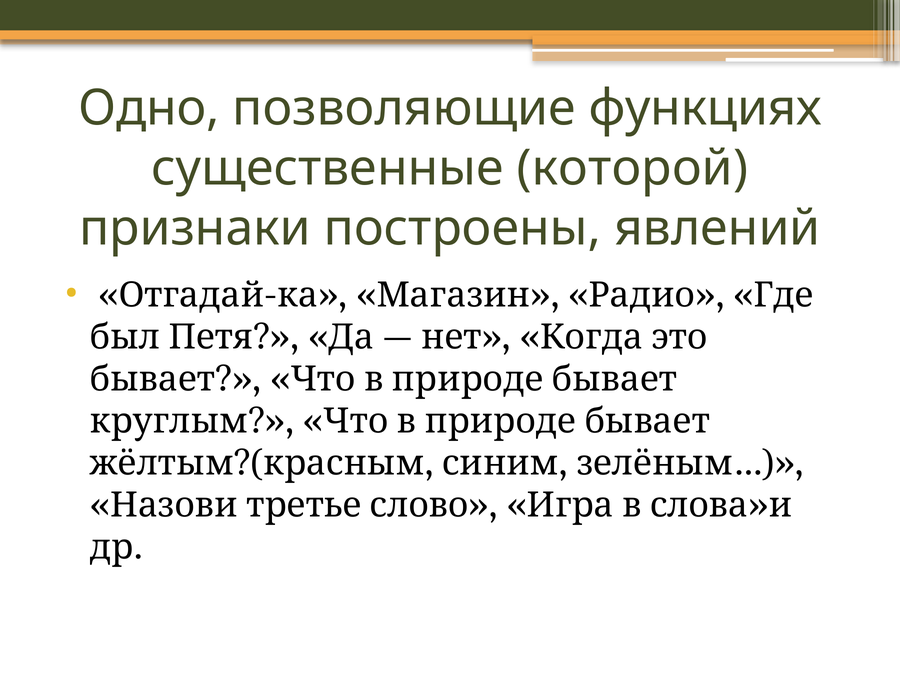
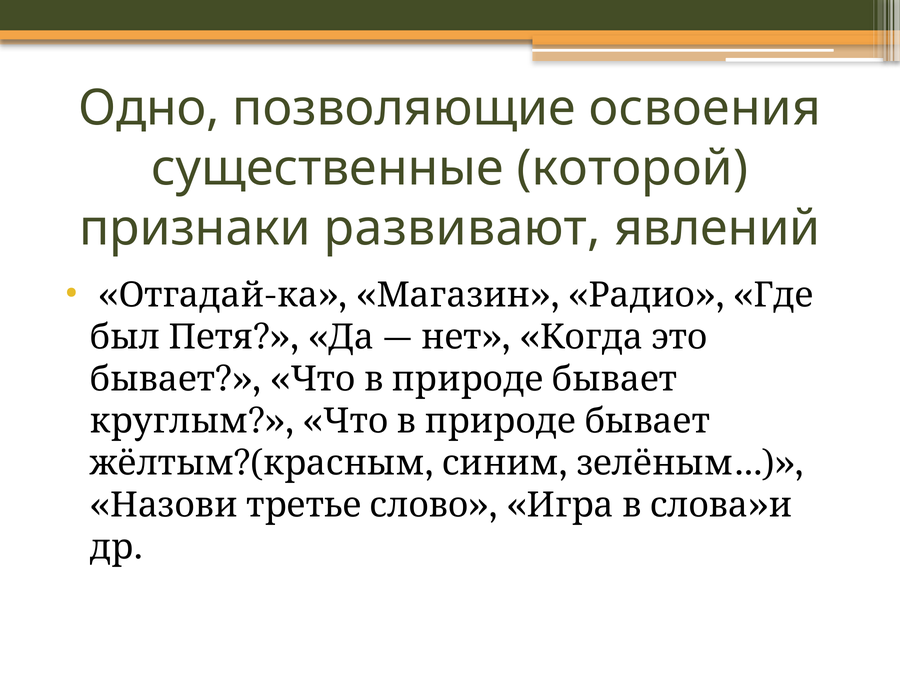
функциях: функциях -> освоения
построены: построены -> развивают
